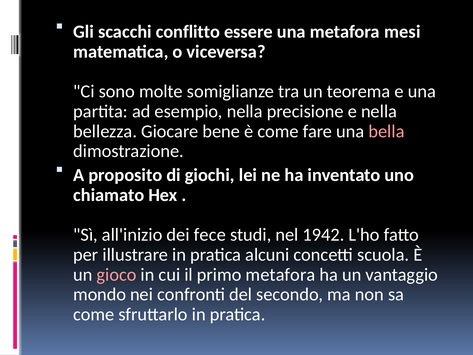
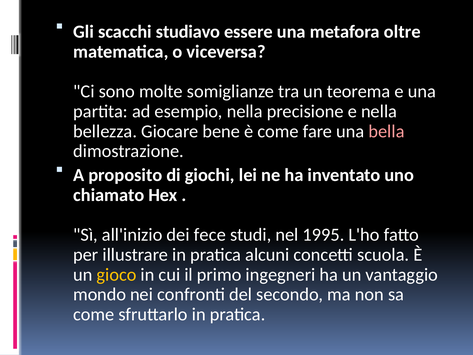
conflitto: conflitto -> studiavo
mesi: mesi -> oltre
1942: 1942 -> 1995
gioco colour: pink -> yellow
primo metafora: metafora -> ingegneri
